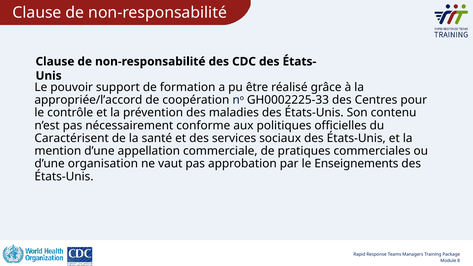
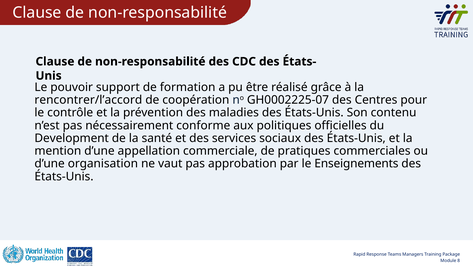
appropriée/l’accord: appropriée/l’accord -> rencontrer/l’accord
GH0002225-33: GH0002225-33 -> GH0002225-07
Caractérisent: Caractérisent -> Development
